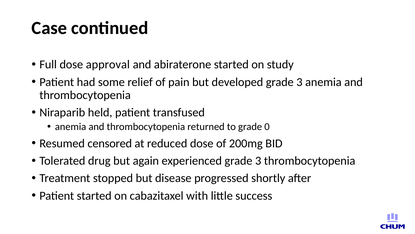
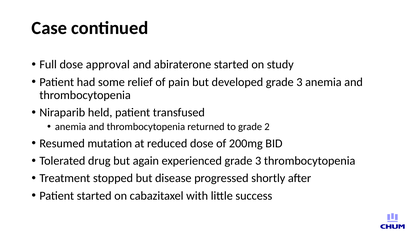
0: 0 -> 2
censored: censored -> mutation
